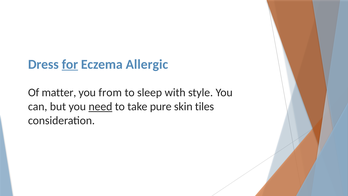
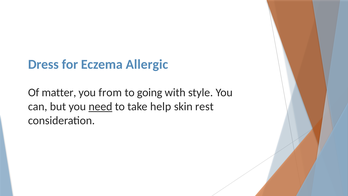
for underline: present -> none
sleep: sleep -> going
pure: pure -> help
tiles: tiles -> rest
